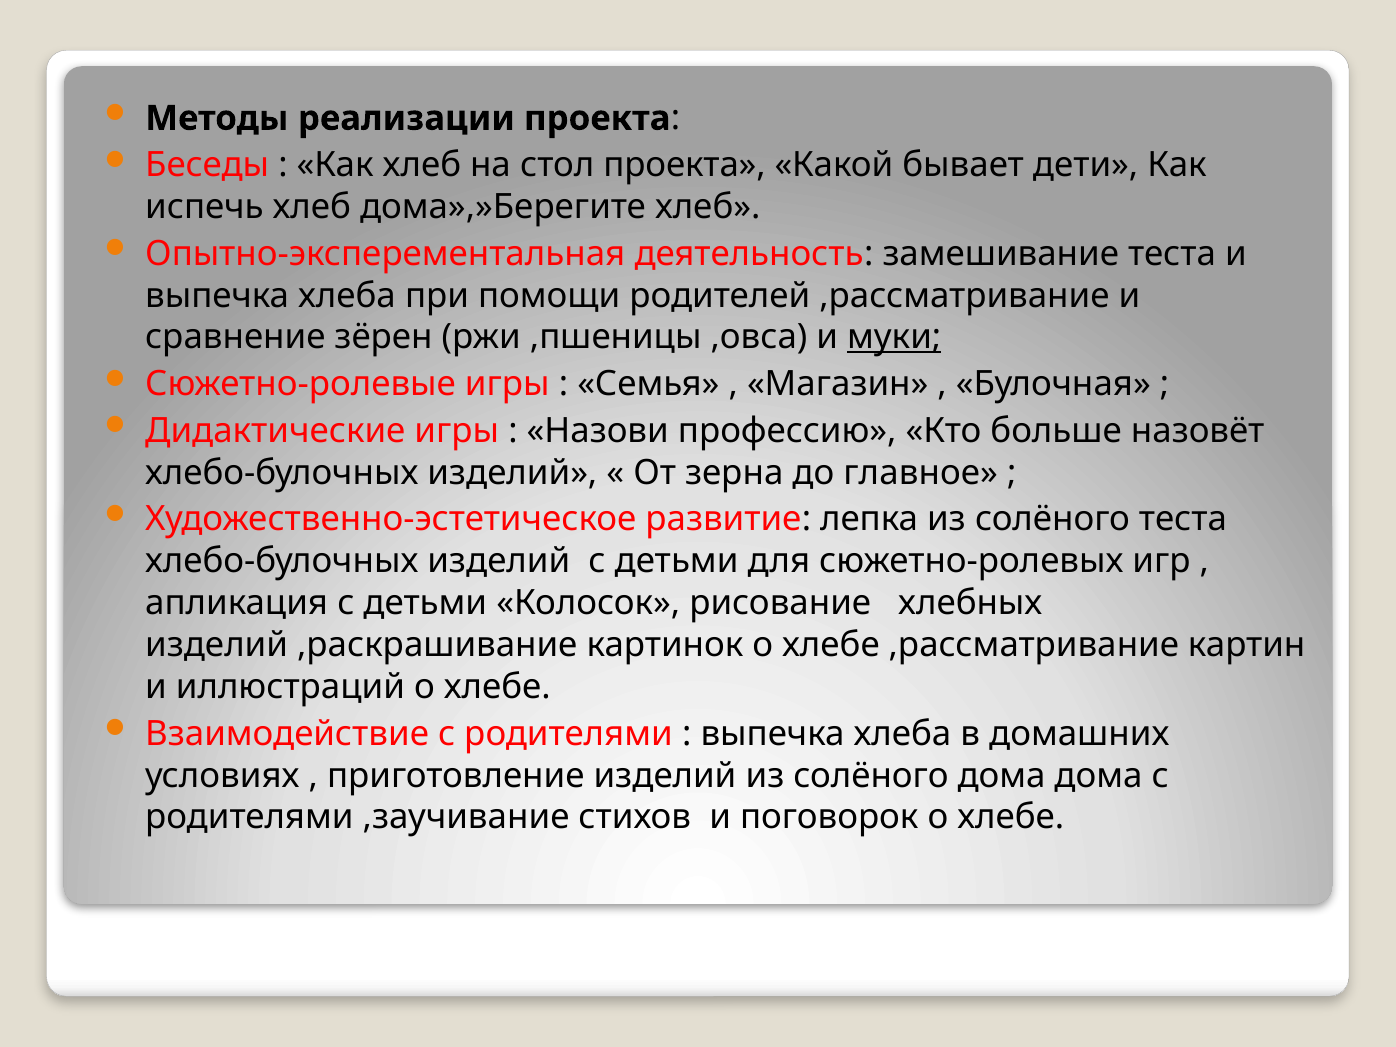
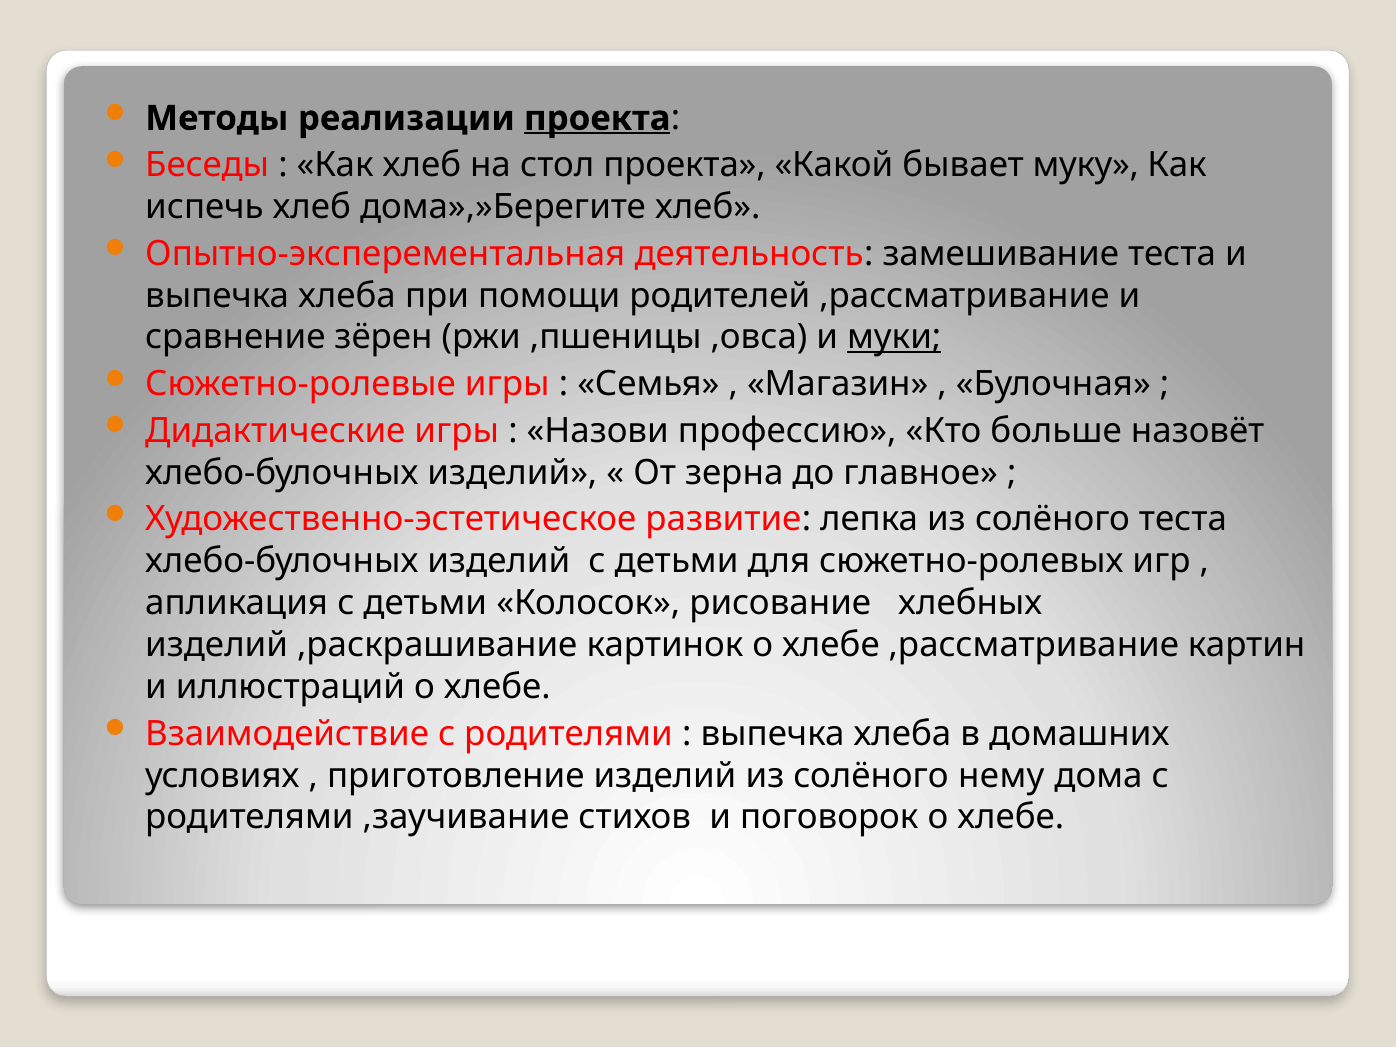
проекта at (597, 118) underline: none -> present
дети: дети -> муку
солёного дома: дома -> нему
